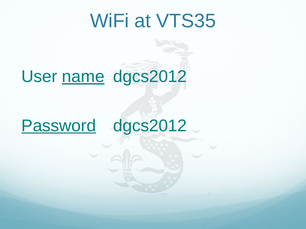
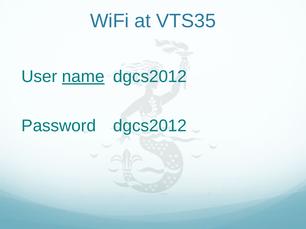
Password underline: present -> none
